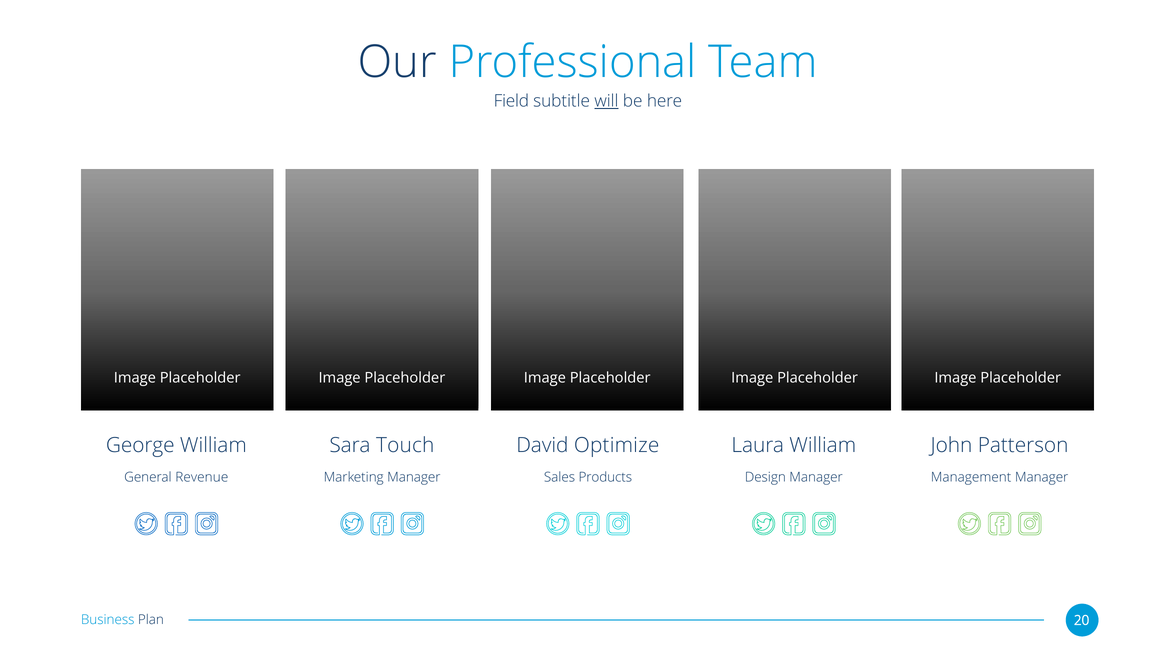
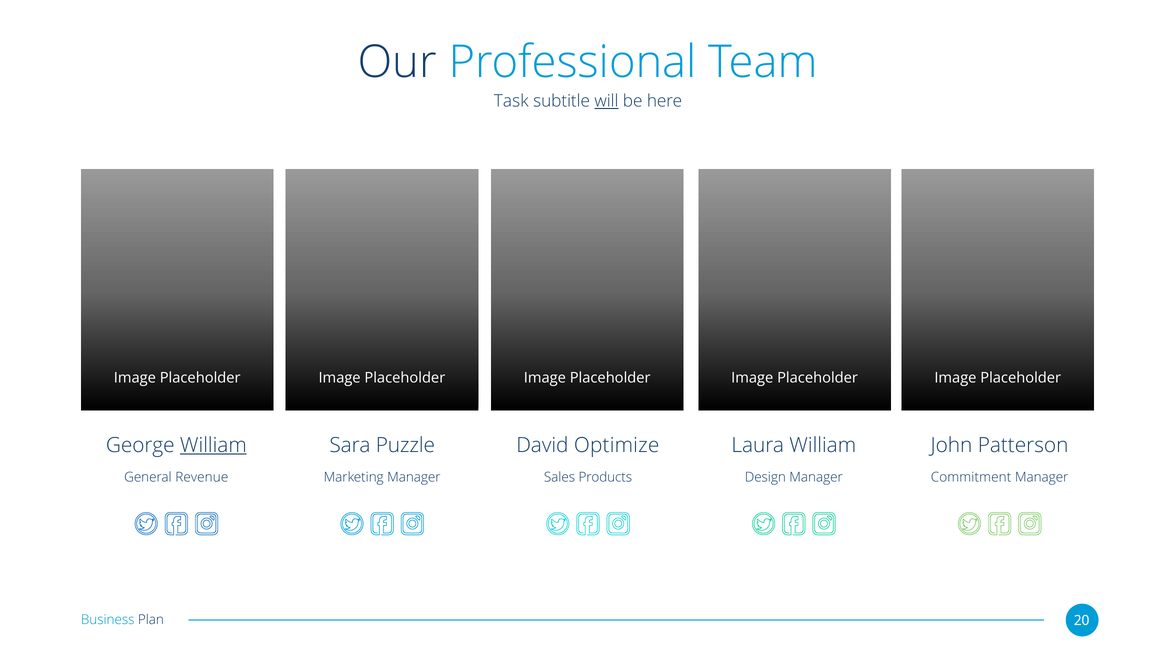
Field: Field -> Task
William at (213, 445) underline: none -> present
Touch: Touch -> Puzzle
Management: Management -> Commitment
